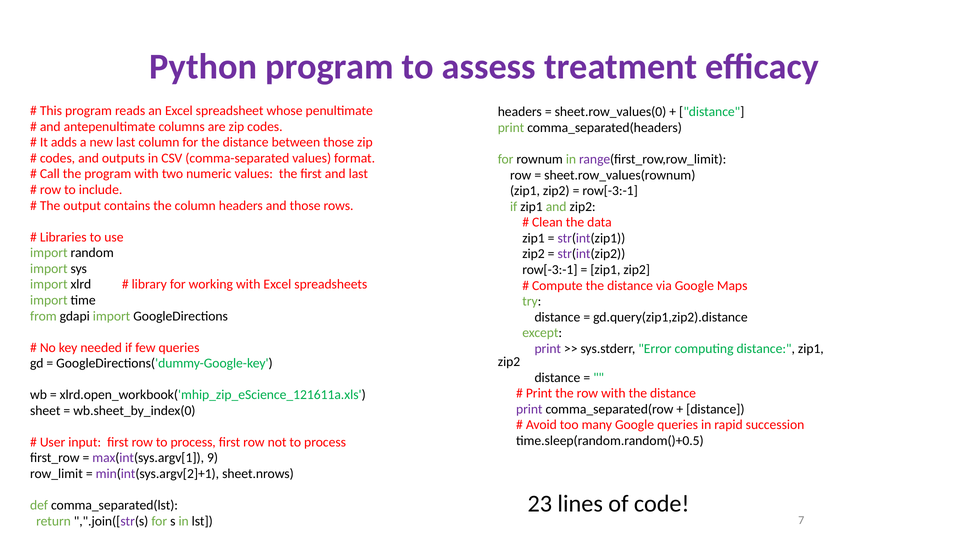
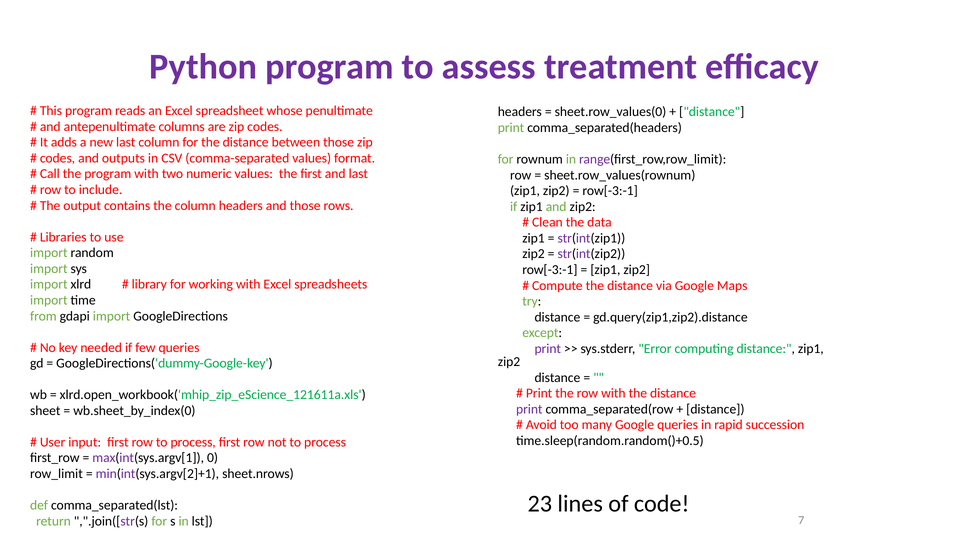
9: 9 -> 0
